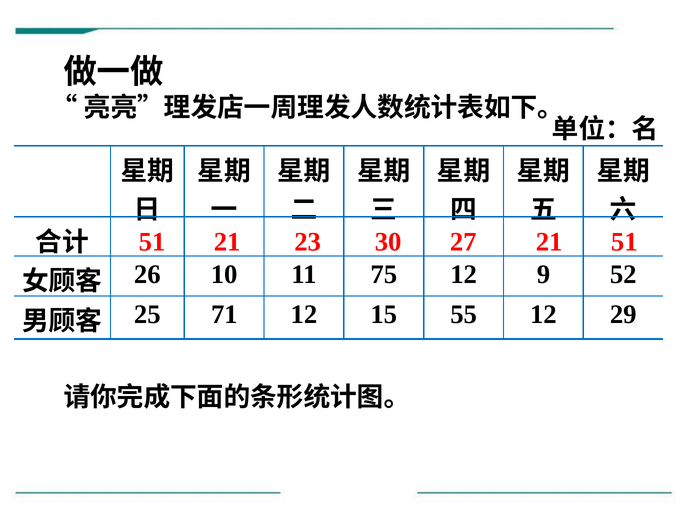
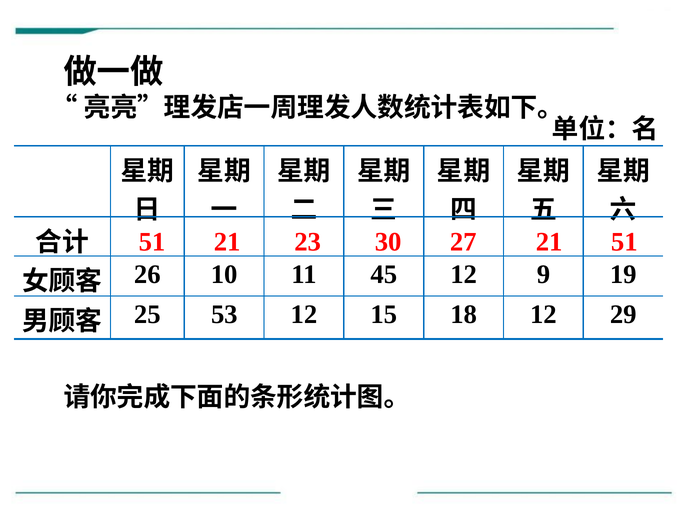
75: 75 -> 45
52: 52 -> 19
71: 71 -> 53
55: 55 -> 18
